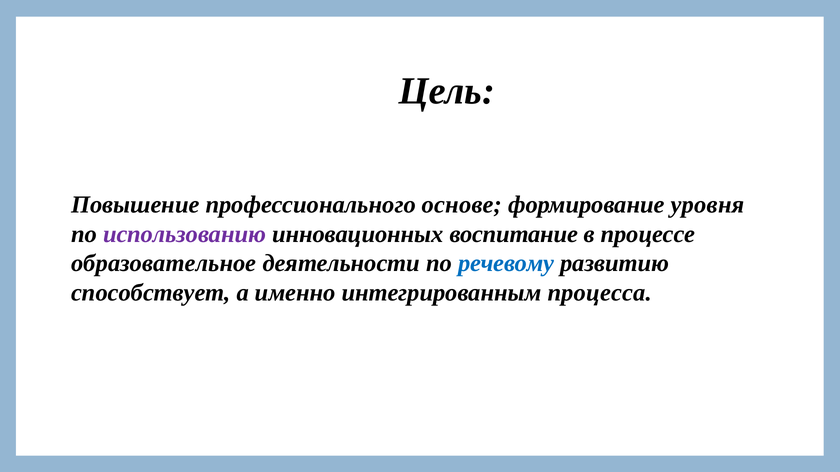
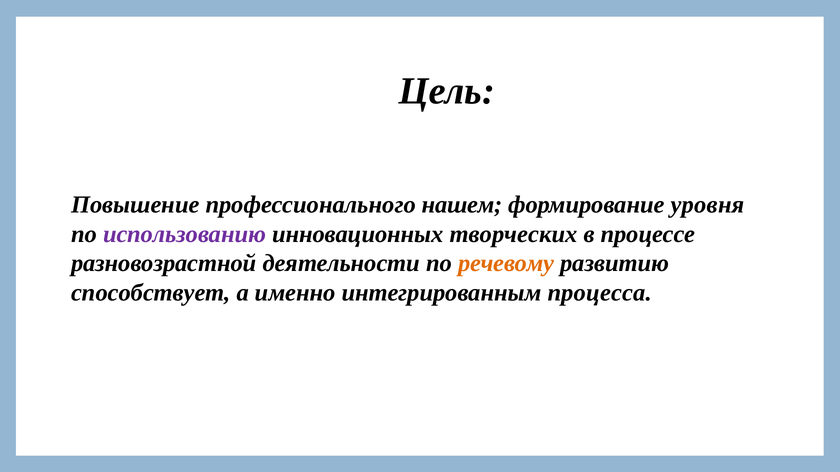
основе: основе -> нашем
воспитание: воспитание -> творческих
образовательное: образовательное -> разновозрастной
речевому colour: blue -> orange
